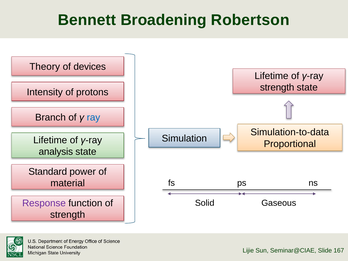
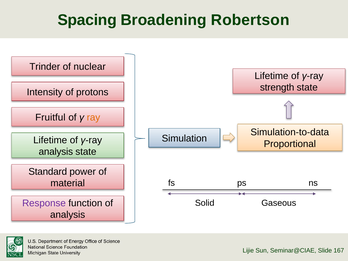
Bennett: Bennett -> Spacing
Theory: Theory -> Trinder
devices: devices -> nuclear
Branch: Branch -> Fruitful
ray colour: blue -> orange
strength at (68, 215): strength -> analysis
